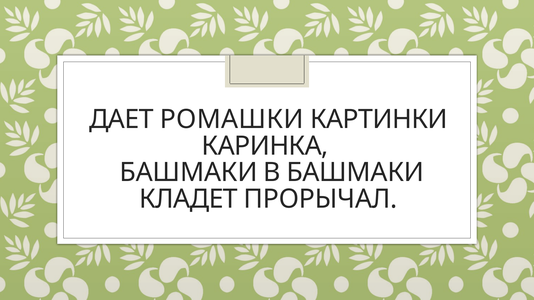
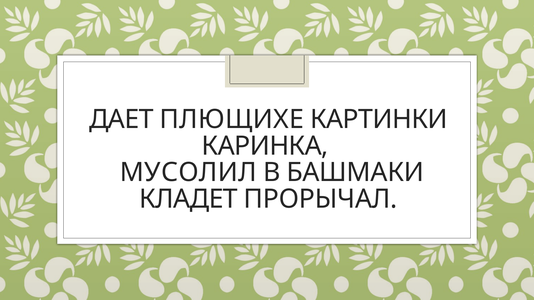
РОМАШКИ: РОМАШКИ -> ПЛЮЩИХЕ
БАШМАКИ at (189, 173): БАШМАКИ -> МУСОЛИЛ
